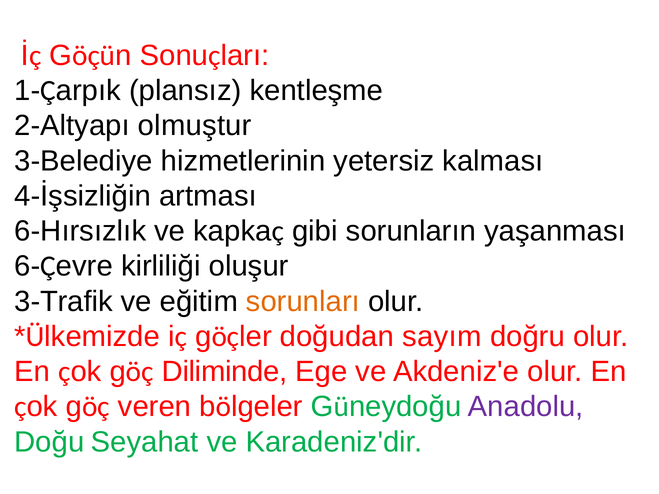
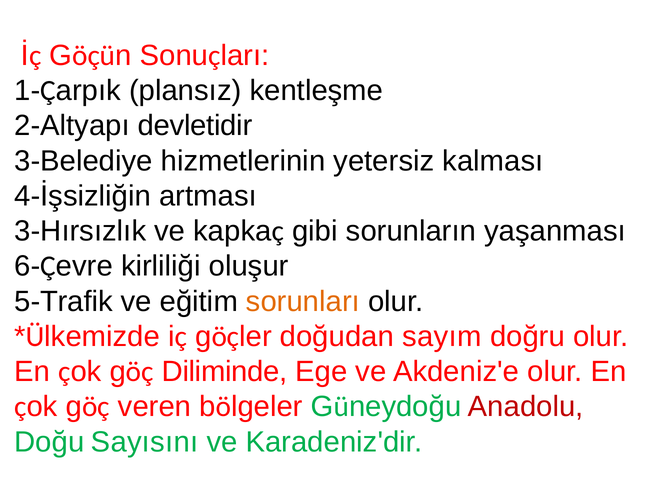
olmuştur: olmuştur -> devletidir
6-Hırsızlık: 6-Hırsızlık -> 3-Hırsızlık
3-Trafik: 3-Trafik -> 5-Trafik
Anadolu colour: purple -> red
Seyahat: Seyahat -> Sayısını
